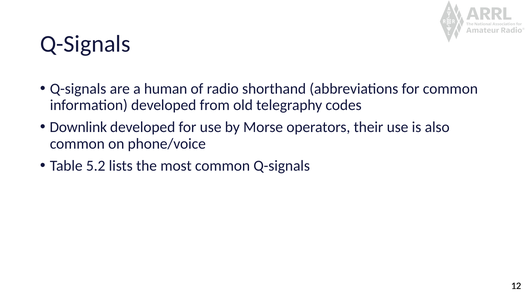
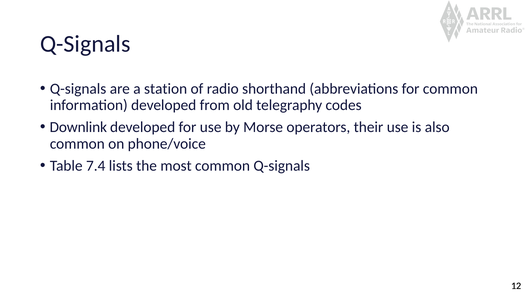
human: human -> station
5.2: 5.2 -> 7.4
